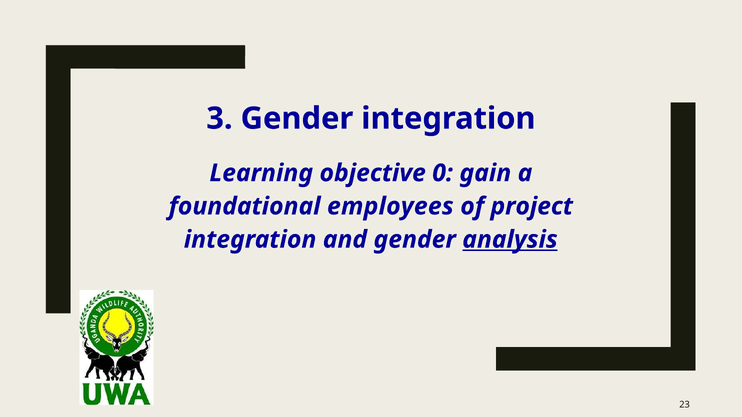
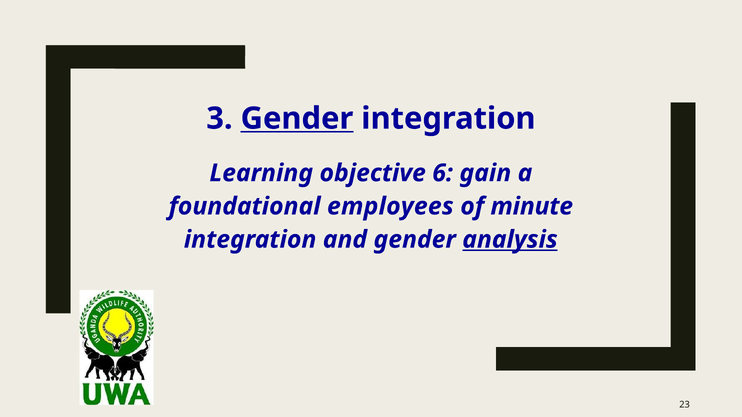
Gender at (297, 119) underline: none -> present
0: 0 -> 6
project: project -> minute
